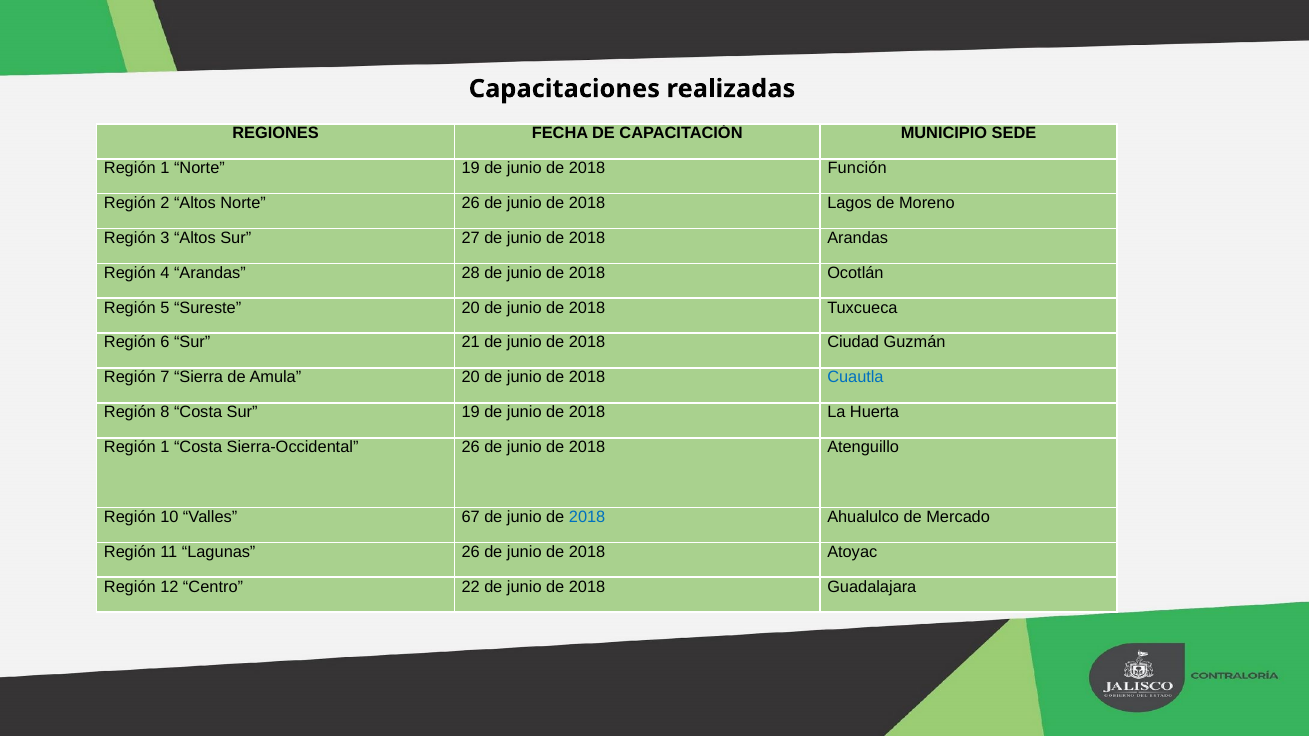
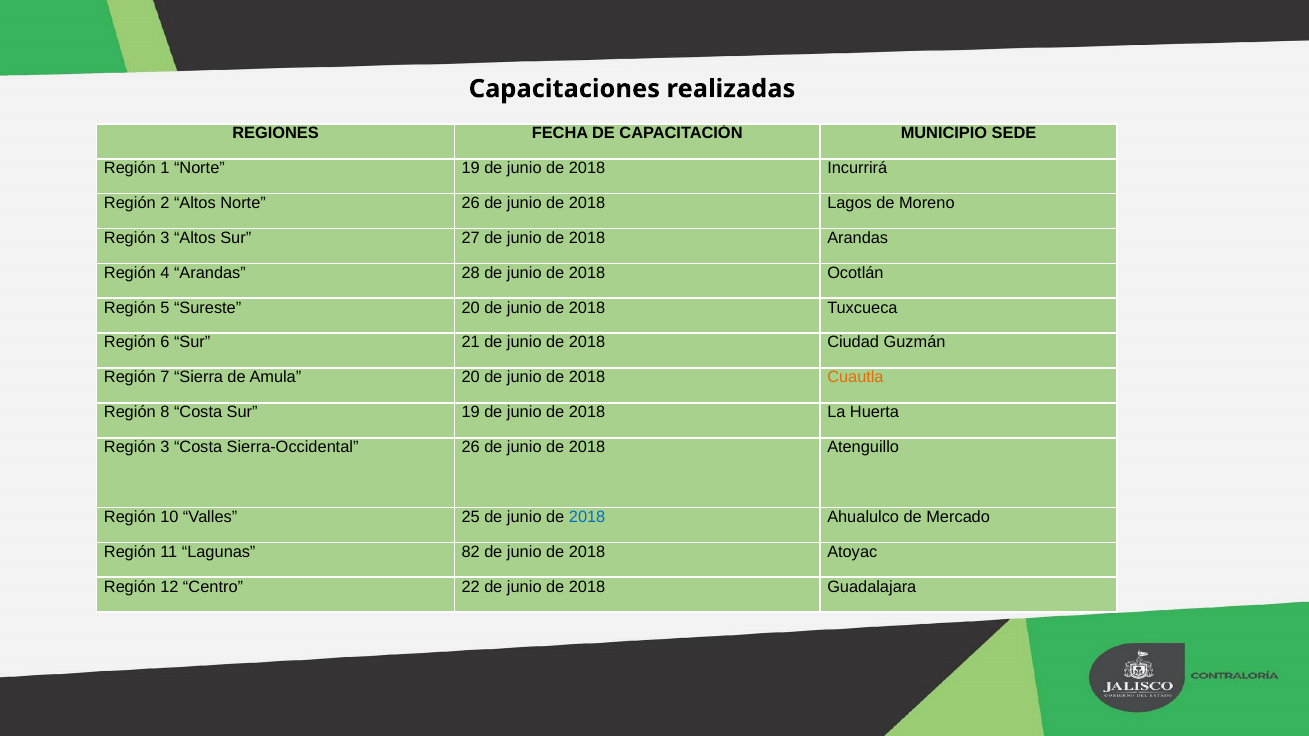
Función: Función -> Incurrirá
Cuautla colour: blue -> orange
1 at (165, 447): 1 -> 3
67: 67 -> 25
Lagunas 26: 26 -> 82
